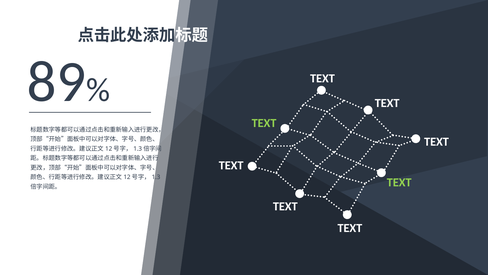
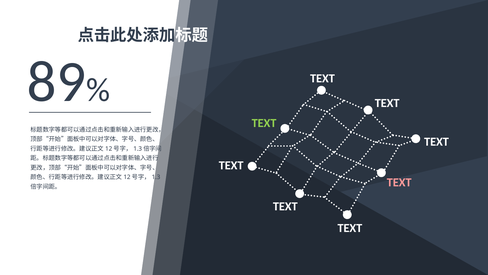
TEXT at (399, 182) colour: light green -> pink
